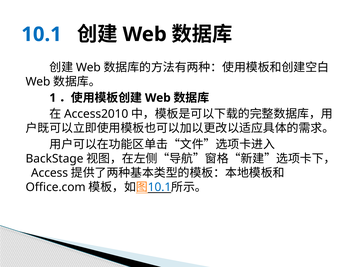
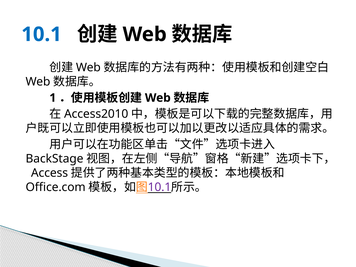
10.1 at (160, 187) colour: blue -> purple
